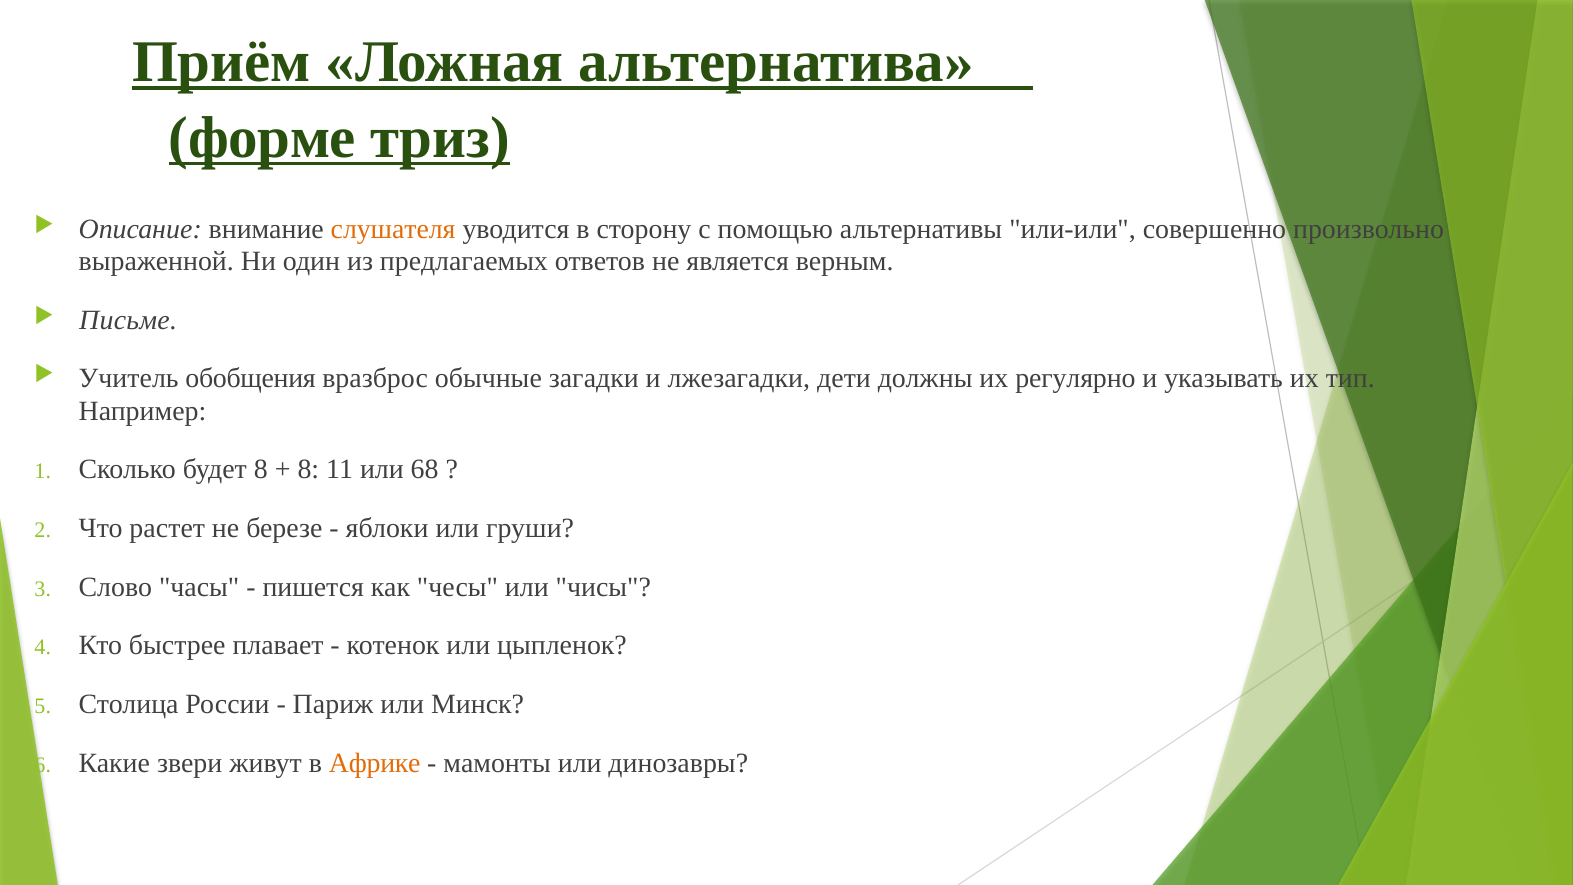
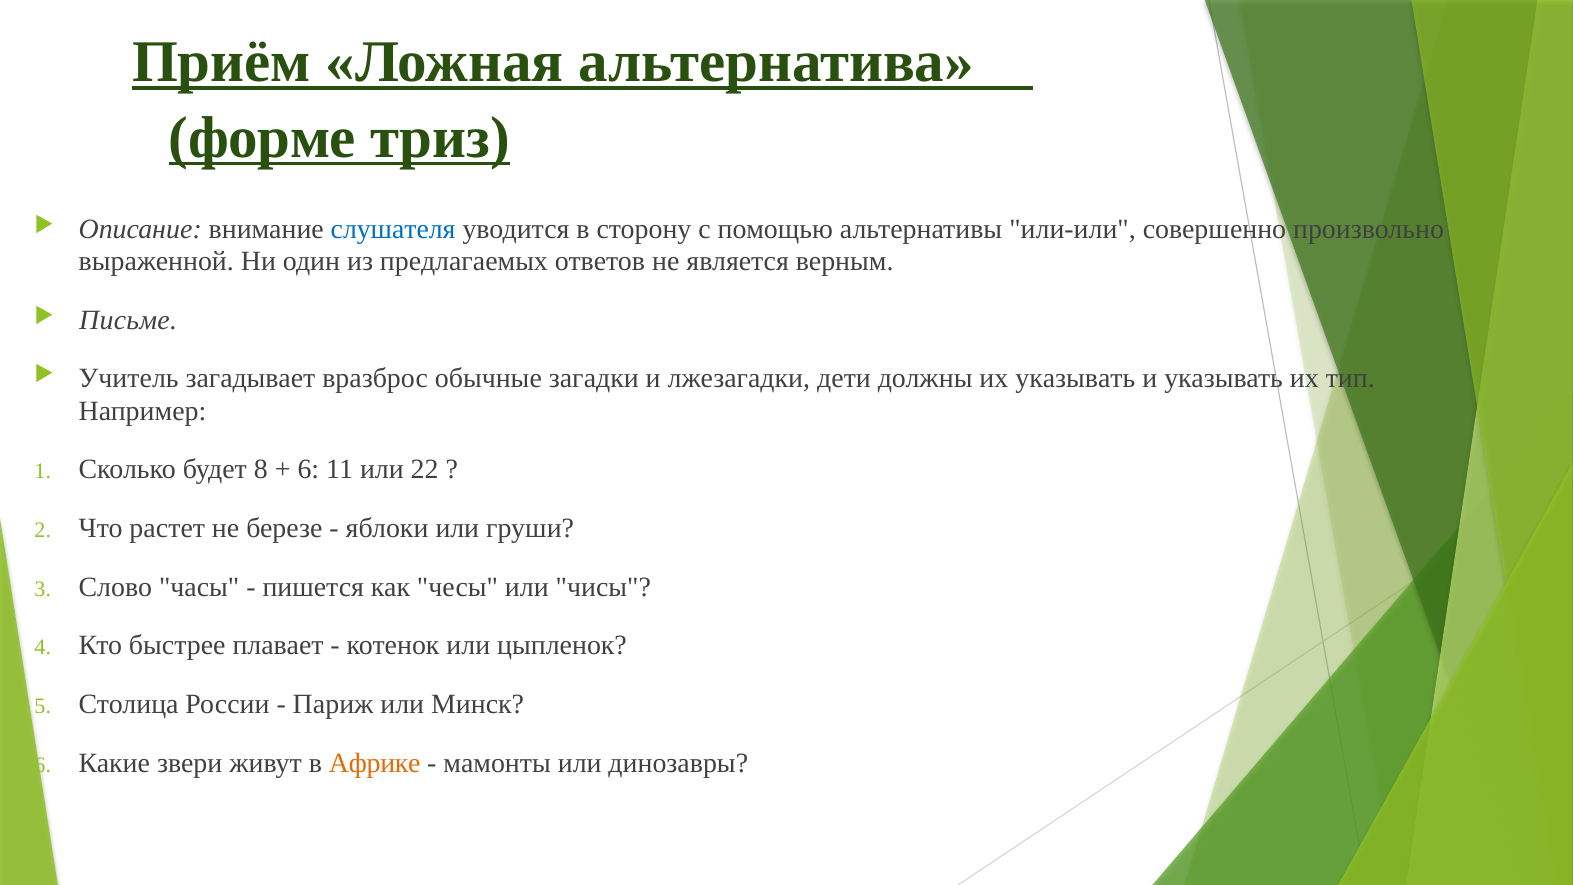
слушателя colour: orange -> blue
обобщения: обобщения -> загадывает
их регулярно: регулярно -> указывать
8 at (308, 469): 8 -> 6
68: 68 -> 22
